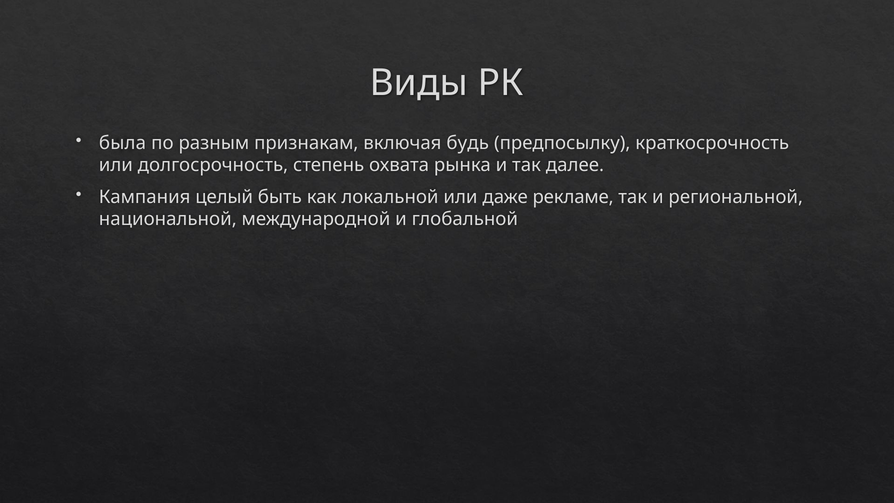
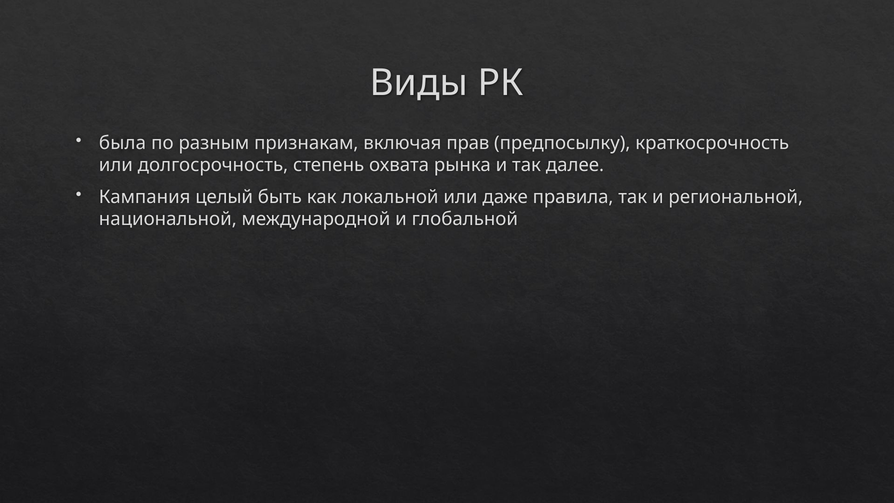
будь: будь -> прав
рекламе: рекламе -> правила
